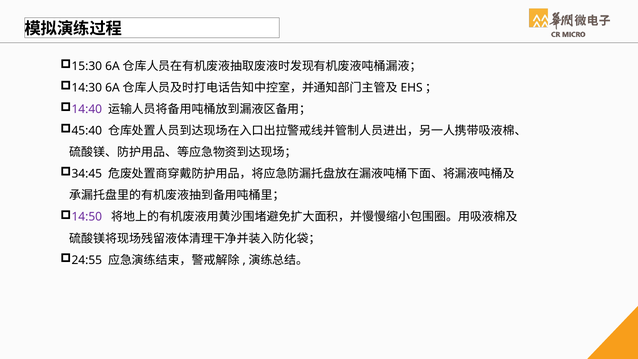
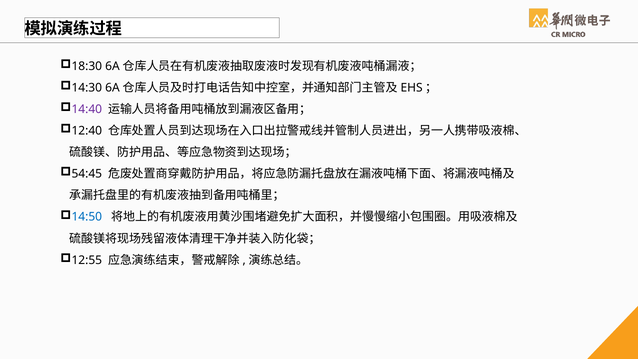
15:30: 15:30 -> 18:30
45:40: 45:40 -> 12:40
34:45: 34:45 -> 54:45
14:50 colour: purple -> blue
24:55: 24:55 -> 12:55
